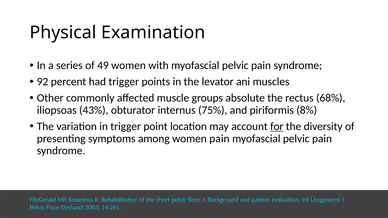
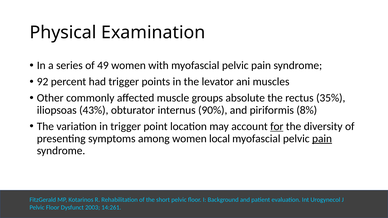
68%: 68% -> 35%
75%: 75% -> 90%
women pain: pain -> local
pain at (322, 139) underline: none -> present
